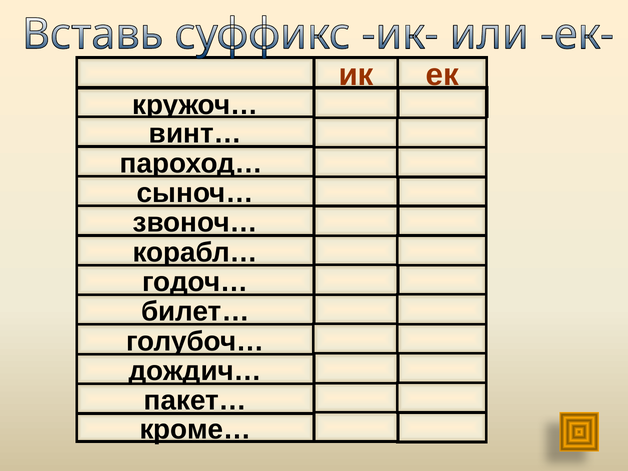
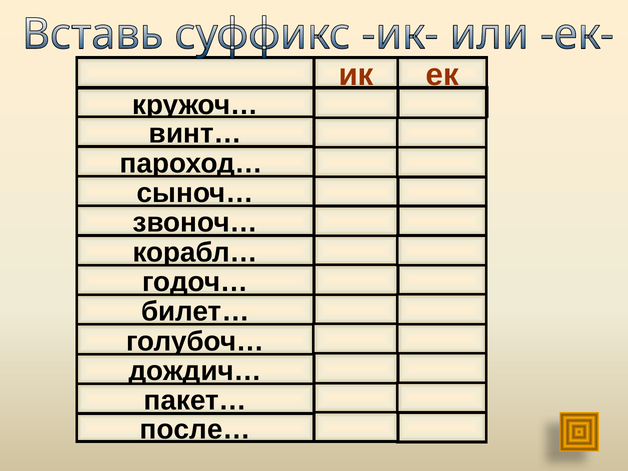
кроме…: кроме… -> после…
